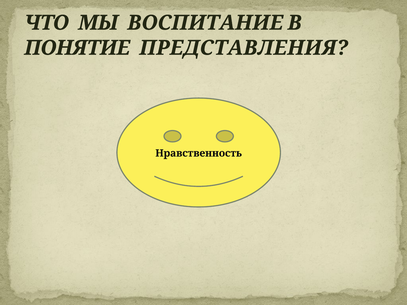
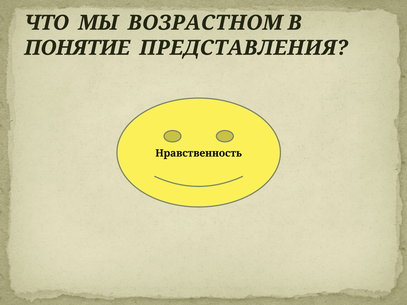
ВОСПИТАНИЕ: ВОСПИТАНИЕ -> ВОЗРАСТНОМ
